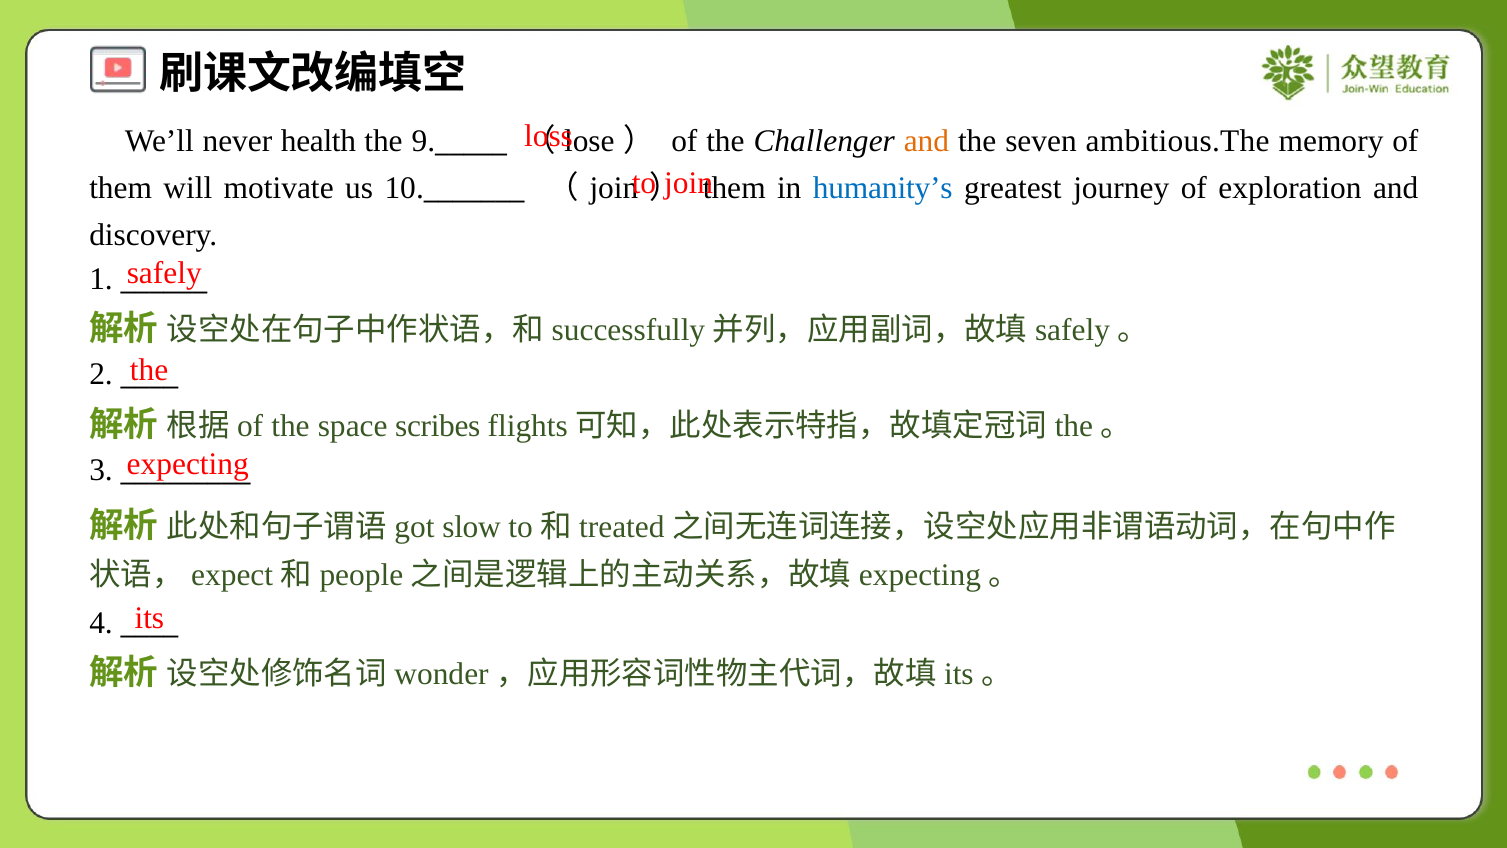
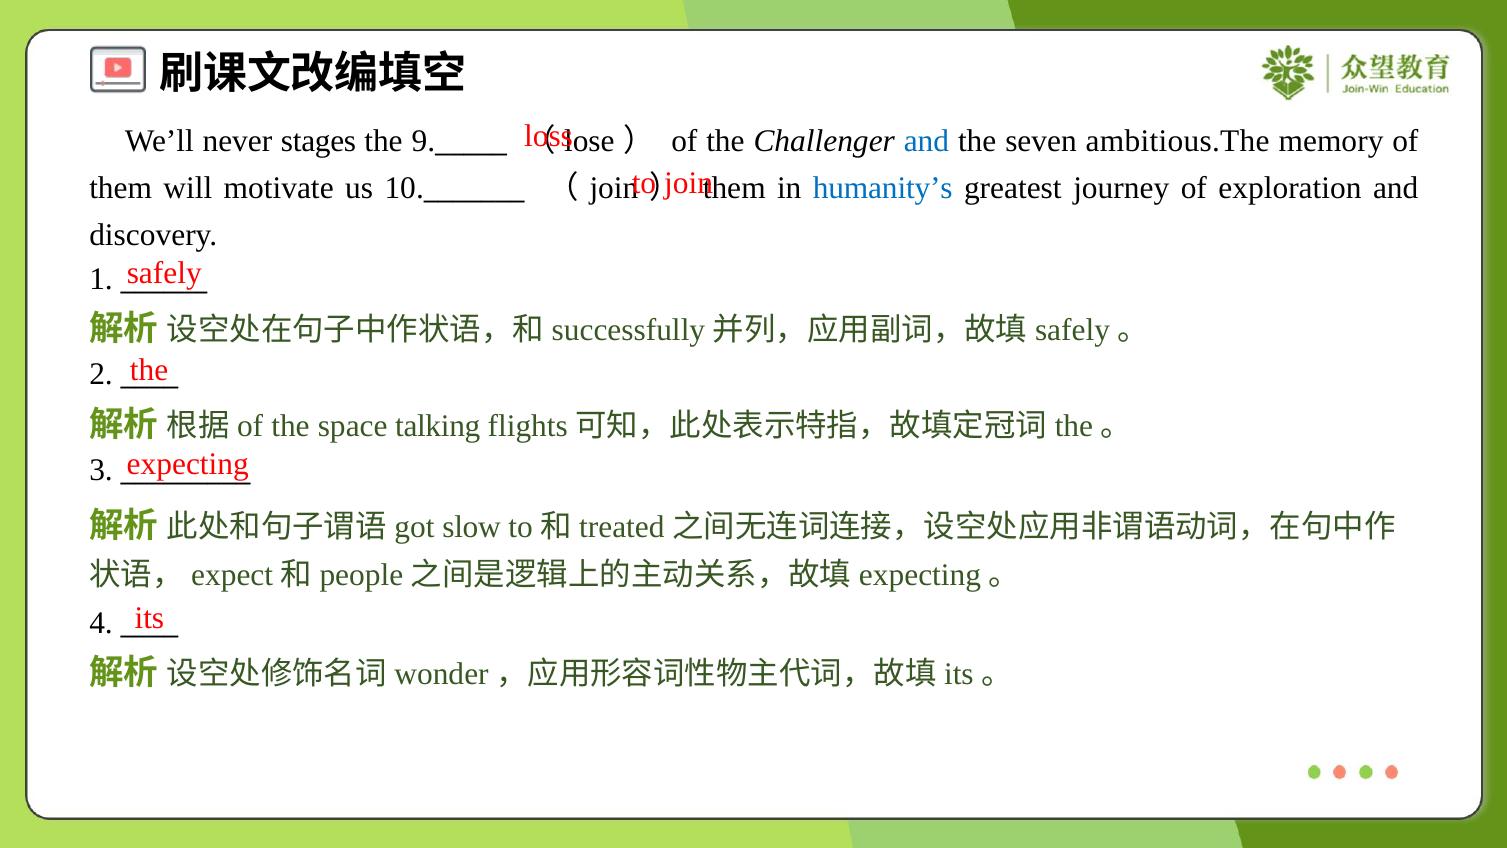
health: health -> stages
and at (926, 141) colour: orange -> blue
scribes: scribes -> talking
